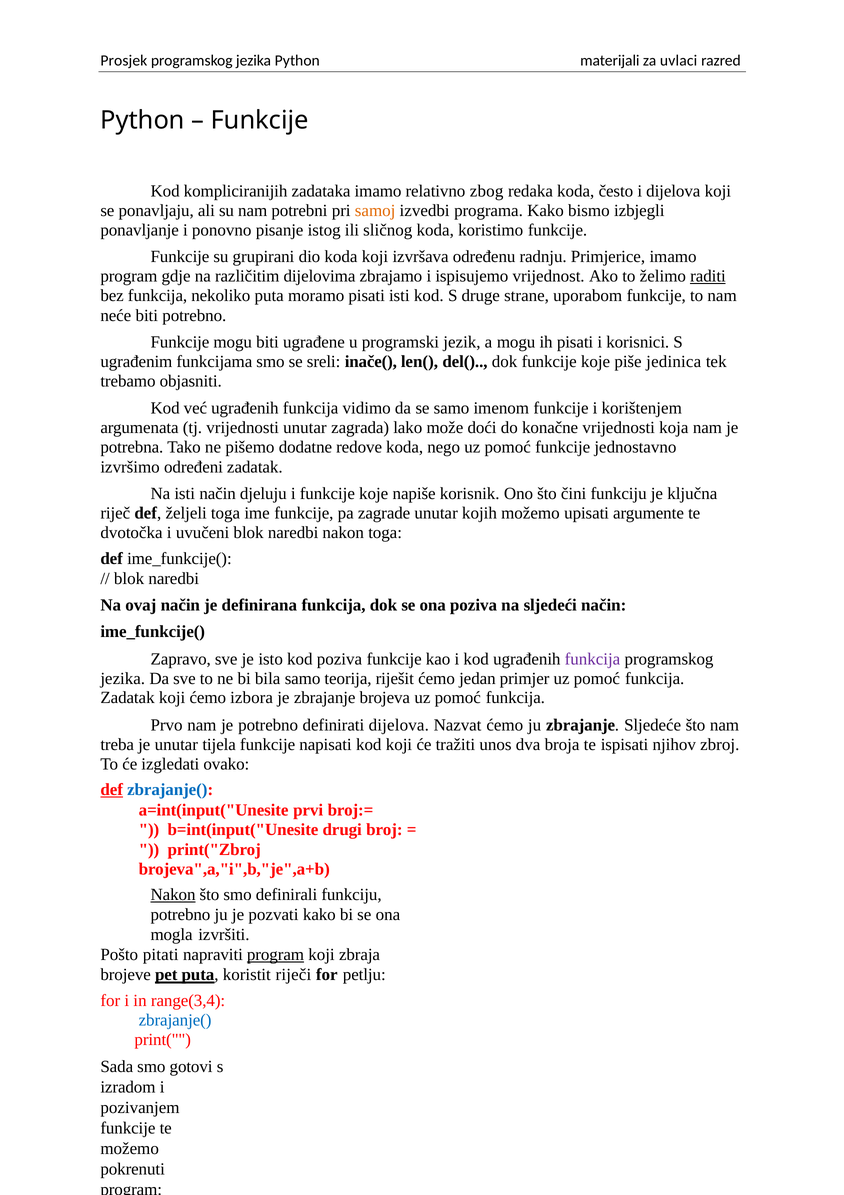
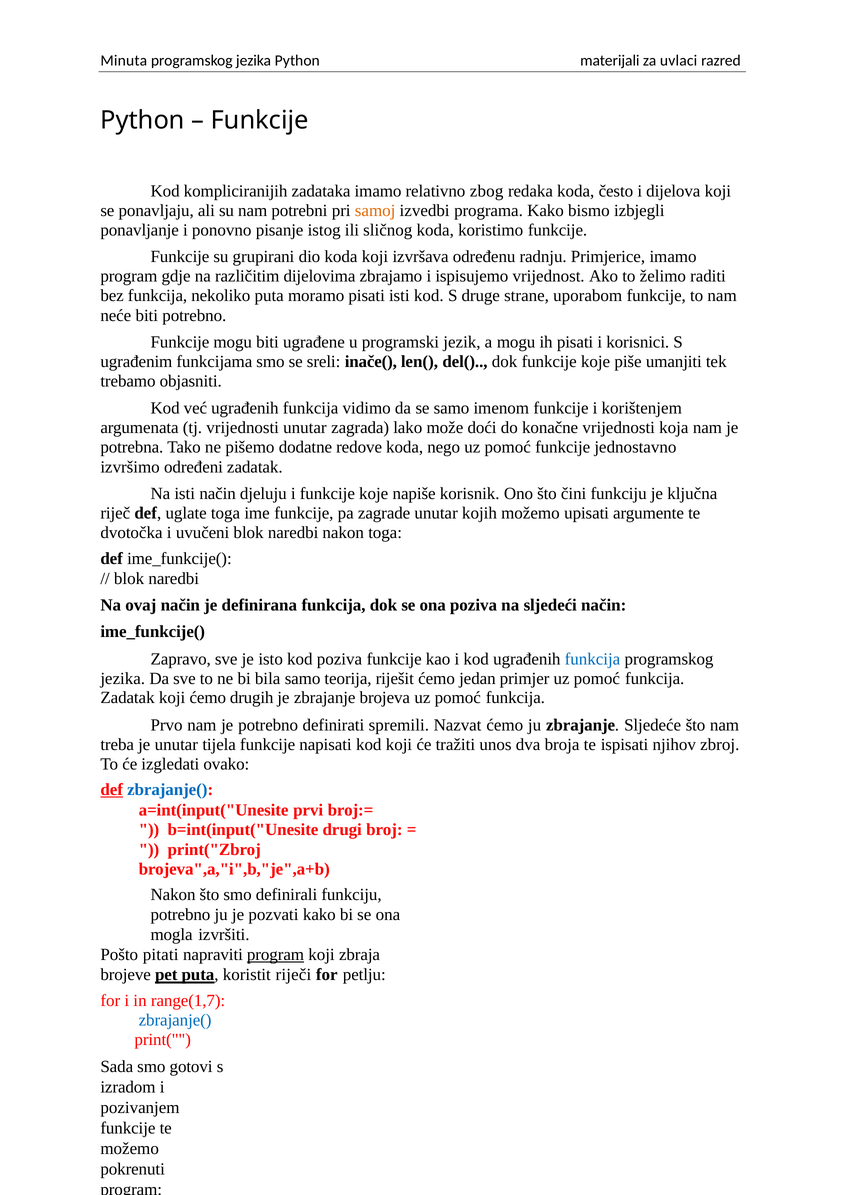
Prosjek: Prosjek -> Minuta
raditi underline: present -> none
jedinica: jedinica -> umanjiti
željeli: željeli -> uglate
funkcija at (592, 659) colour: purple -> blue
izbora: izbora -> drugih
definirati dijelova: dijelova -> spremili
Nakon at (173, 894) underline: present -> none
range(3,4: range(3,4 -> range(1,7
